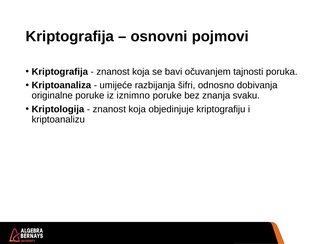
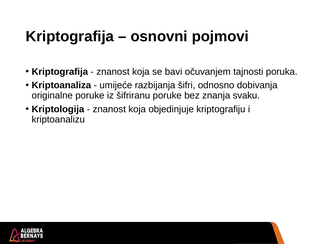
iznimno: iznimno -> šifriranu
